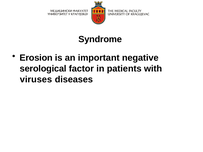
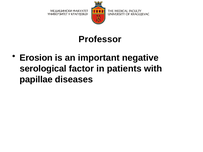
Syndrome: Syndrome -> Professor
viruses: viruses -> papillae
